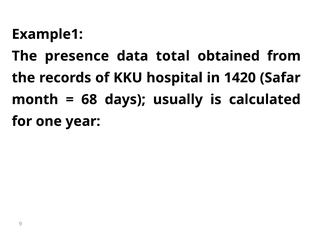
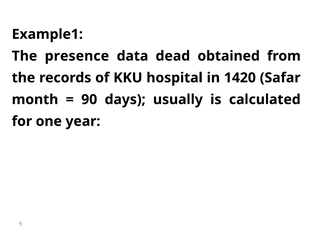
total: total -> dead
68: 68 -> 90
